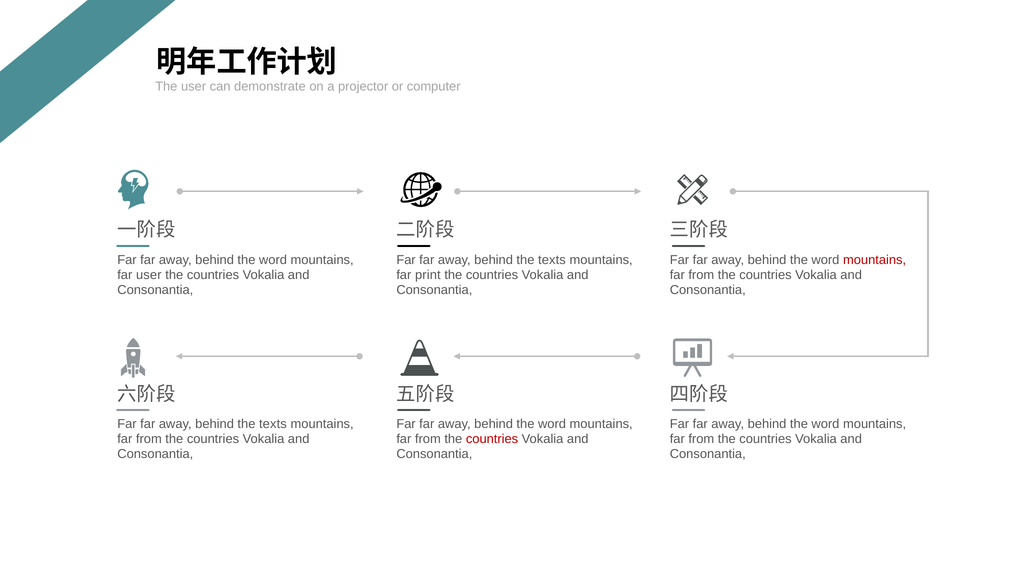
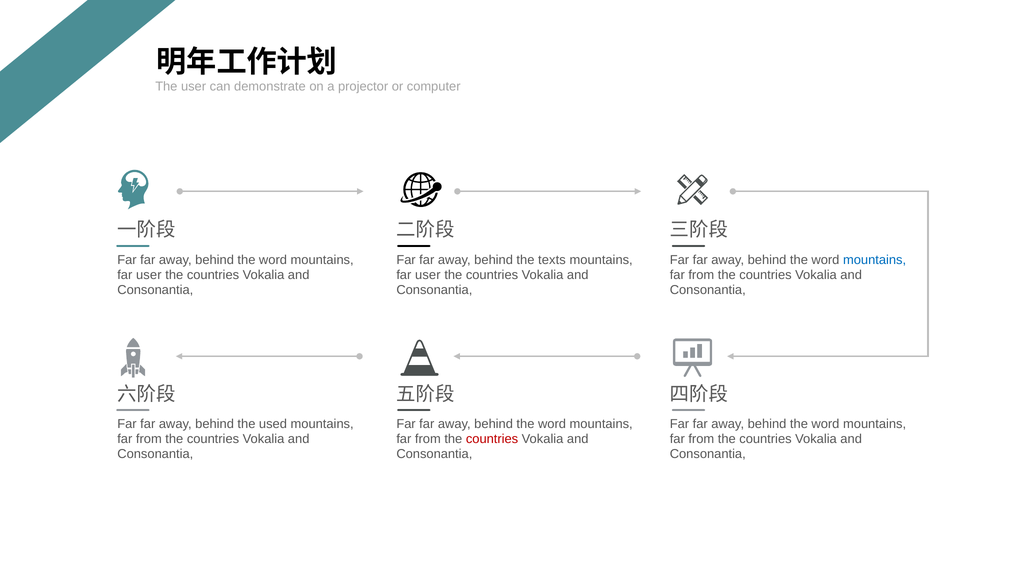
mountains at (875, 260) colour: red -> blue
print at (428, 275): print -> user
texts at (273, 424): texts -> used
